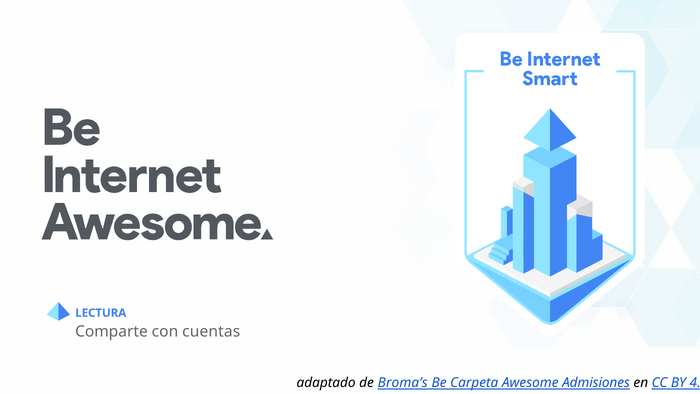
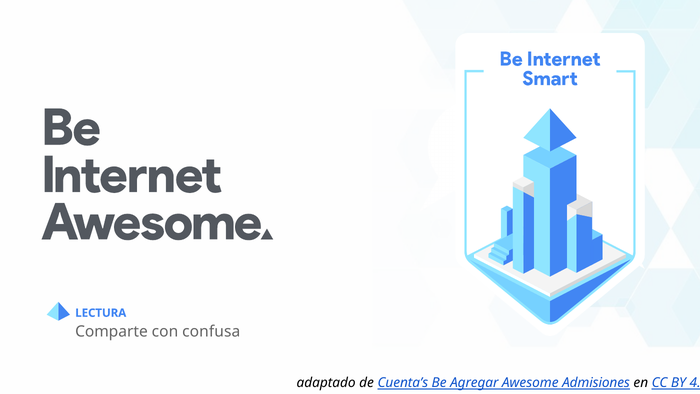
cuentas: cuentas -> confusa
Broma’s: Broma’s -> Cuenta’s
Carpeta: Carpeta -> Agregar
